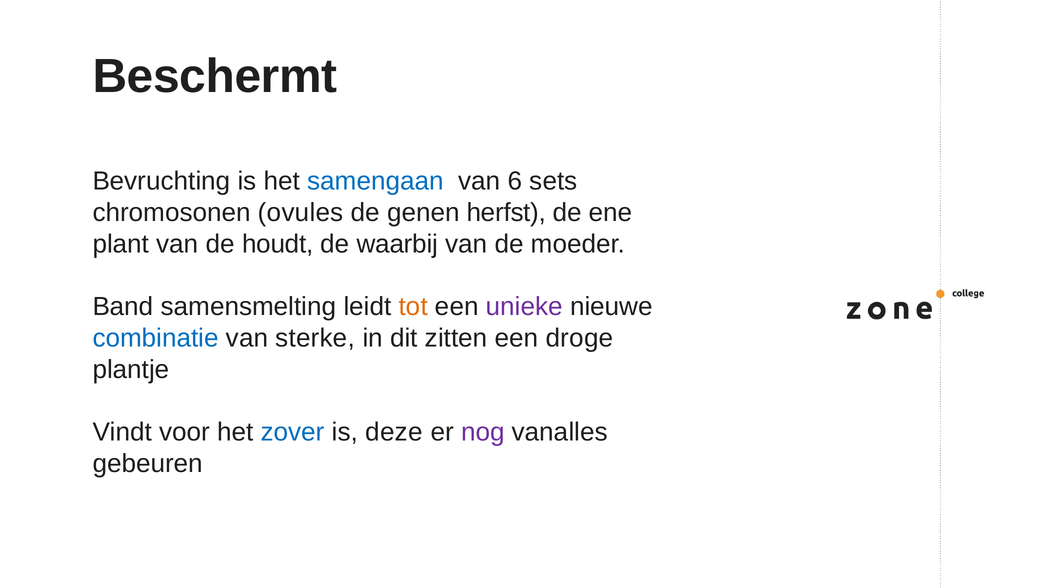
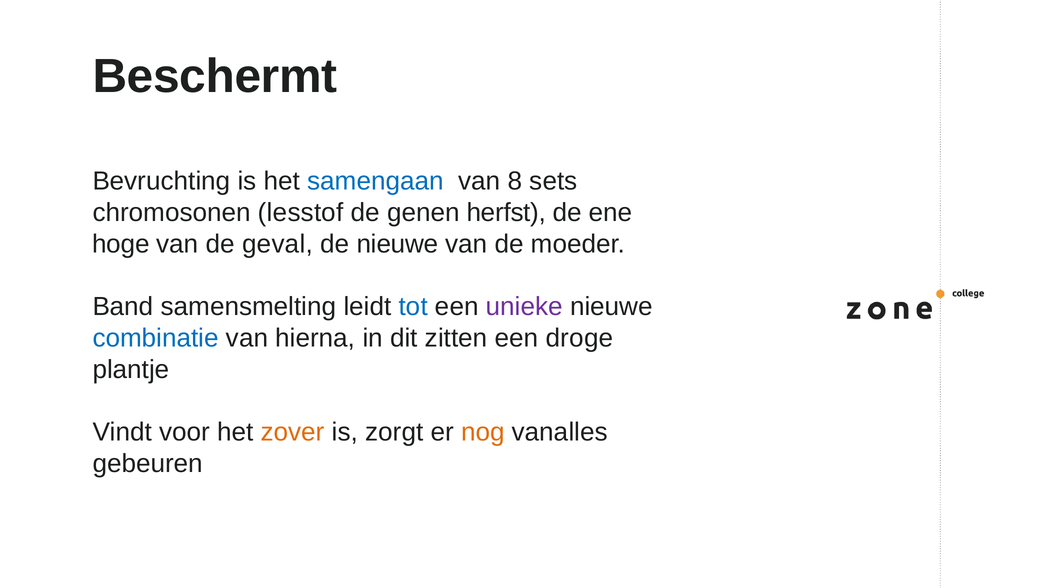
6: 6 -> 8
ovules: ovules -> lesstof
plant: plant -> hoge
houdt: houdt -> geval
de waarbij: waarbij -> nieuwe
tot colour: orange -> blue
sterke: sterke -> hierna
zover colour: blue -> orange
deze: deze -> zorgt
nog colour: purple -> orange
